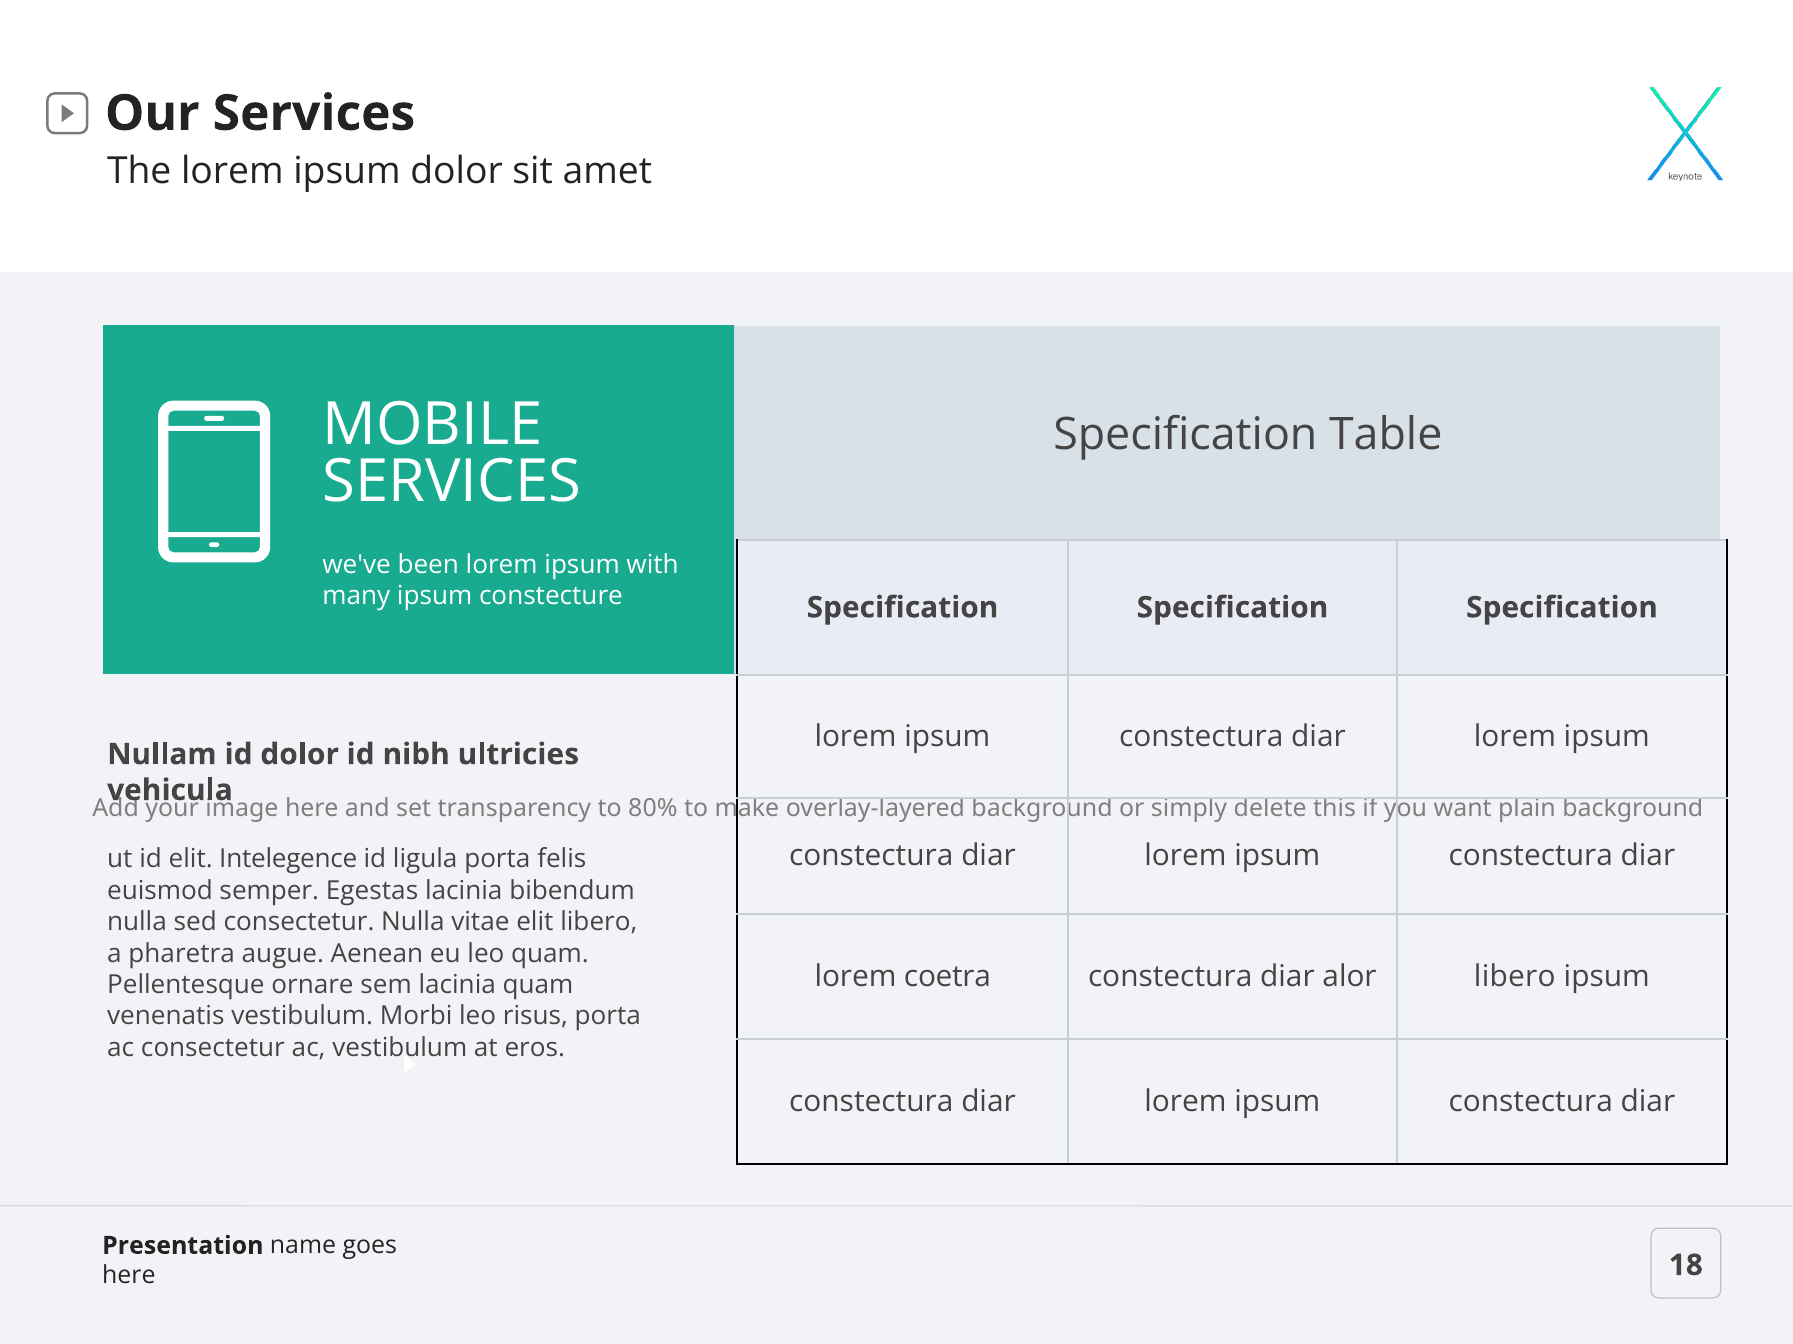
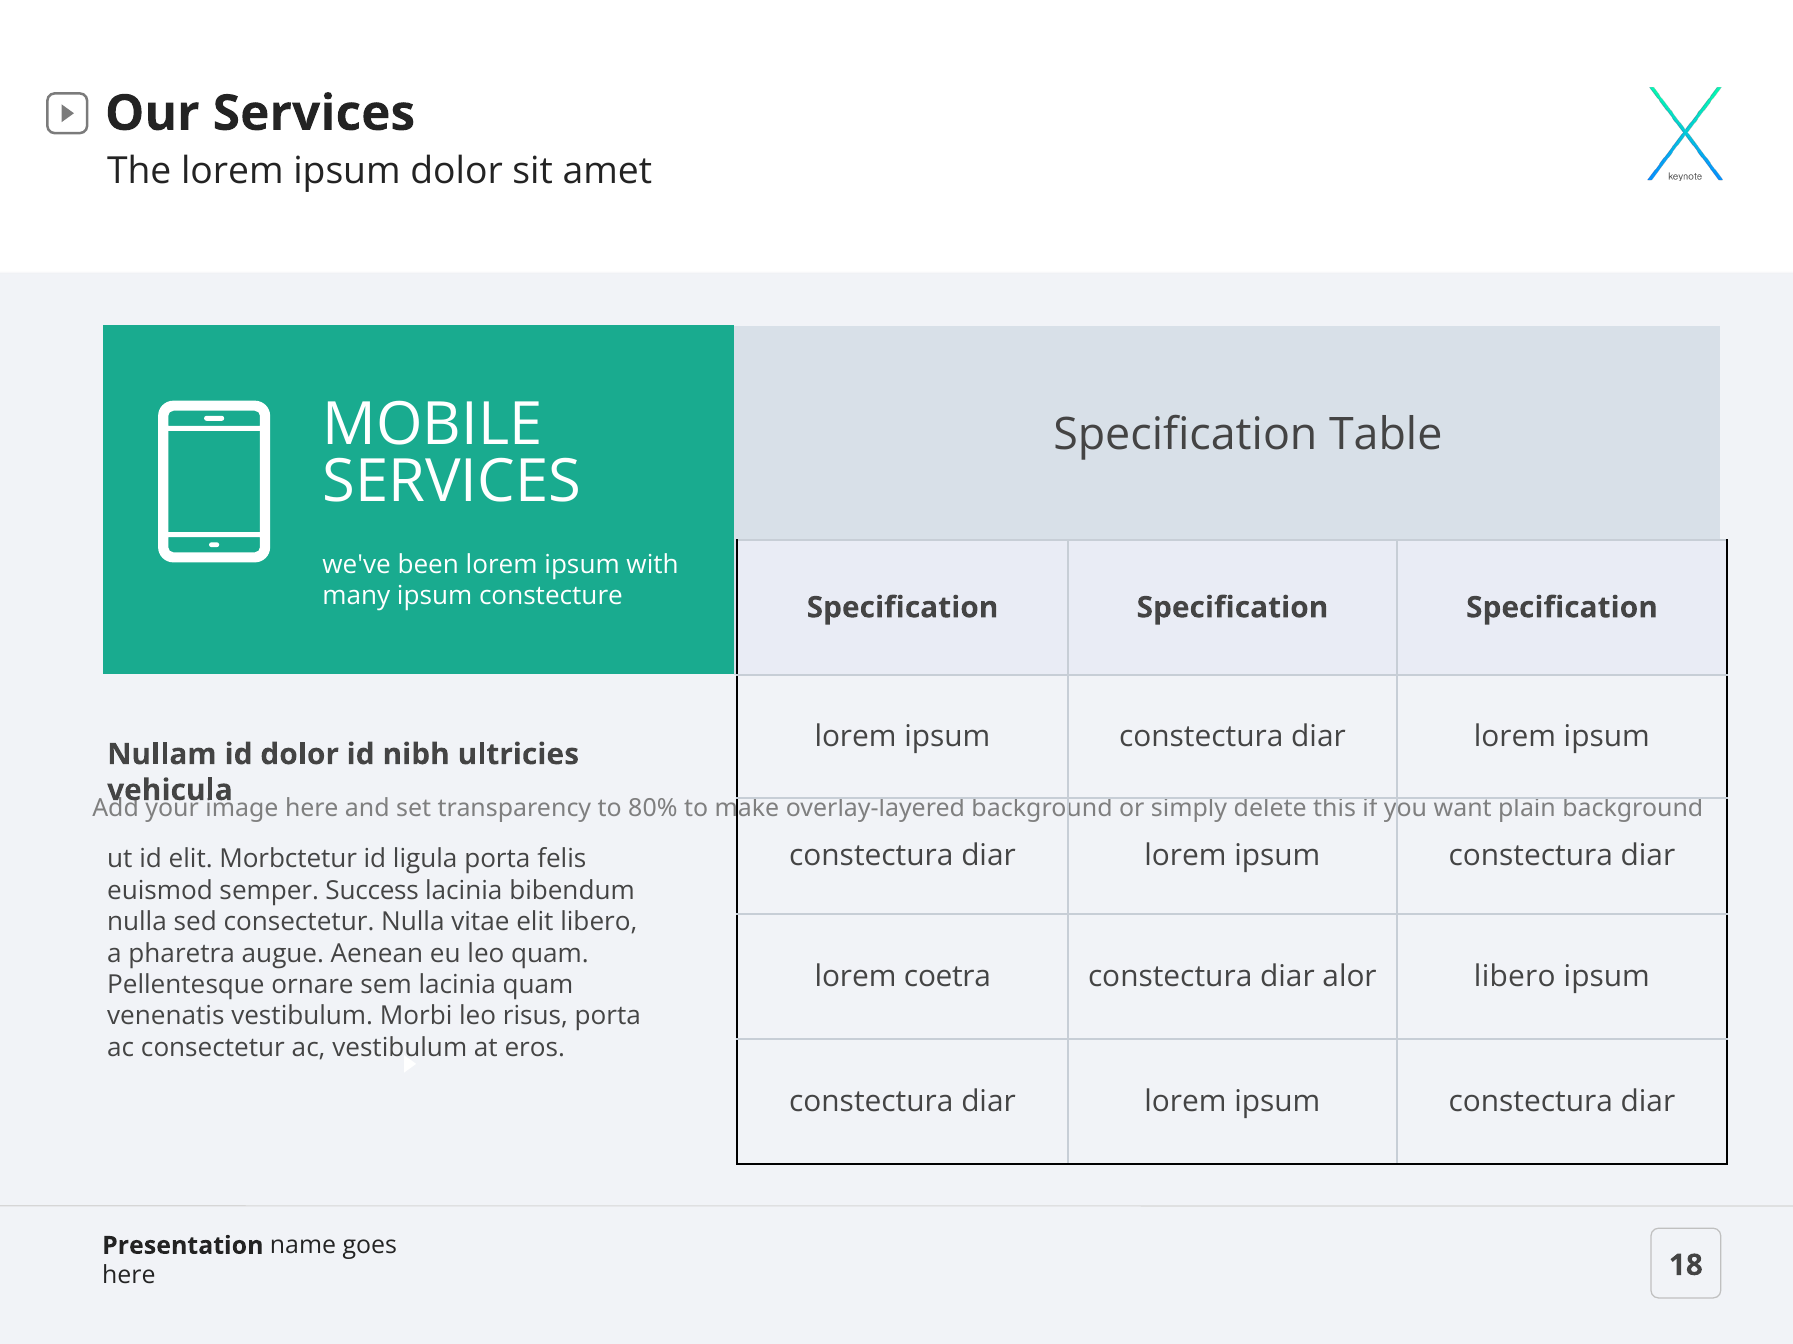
Intelegence: Intelegence -> Morbctetur
Egestas: Egestas -> Success
